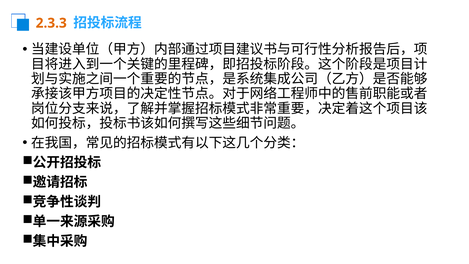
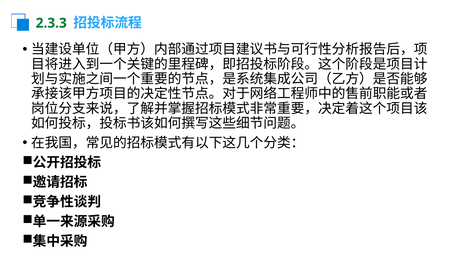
2.3.3 colour: orange -> green
